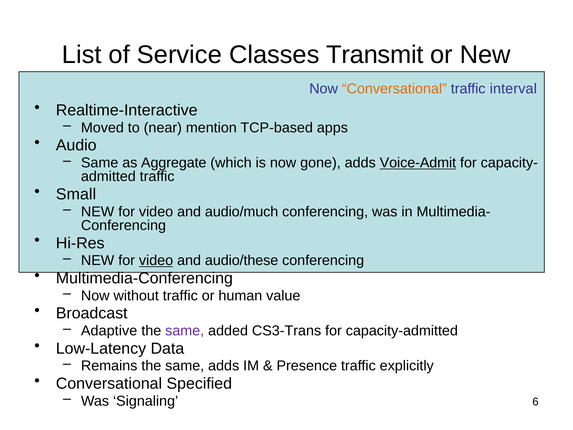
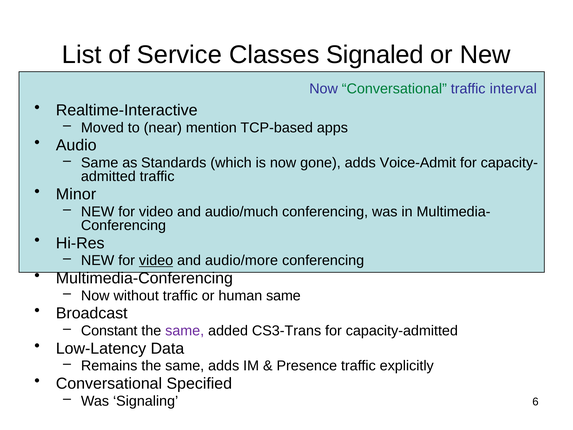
Transmit: Transmit -> Signaled
Conversational at (394, 89) colour: orange -> green
Aggregate: Aggregate -> Standards
Voice-Admit underline: present -> none
Small: Small -> Minor
audio/these: audio/these -> audio/more
human value: value -> same
Adaptive: Adaptive -> Constant
